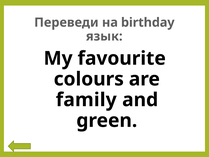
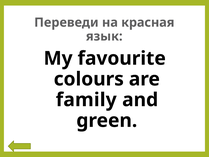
birthday: birthday -> красная
